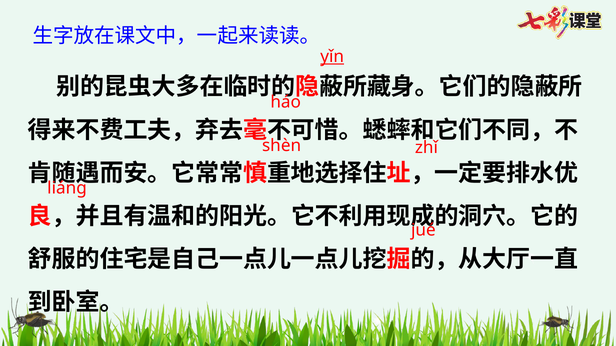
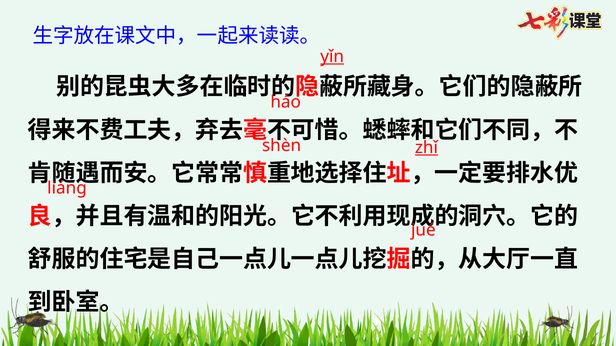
zhǐ underline: none -> present
